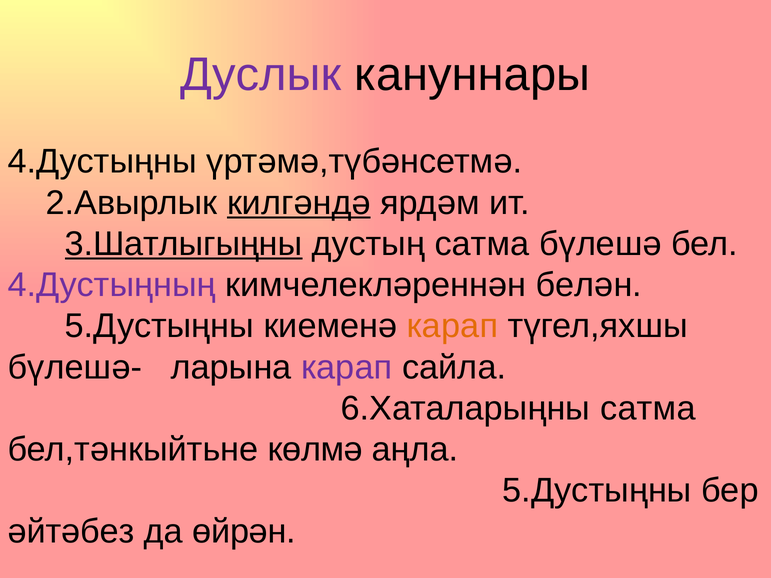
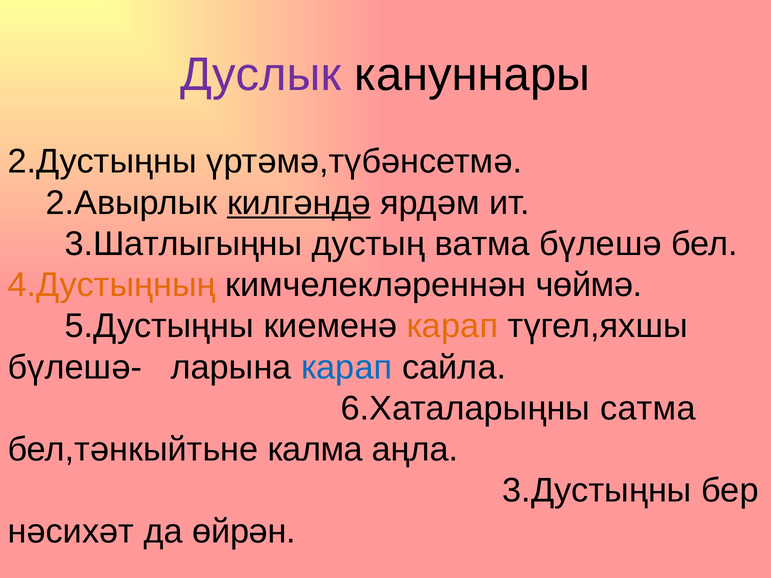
4.Дустыңны: 4.Дустыңны -> 2.Дустыңны
3.Шатлыгыңны underline: present -> none
дустың сатма: сатма -> ватма
4.Дустыңның colour: purple -> orange
белән: белән -> чөймә
карап at (347, 367) colour: purple -> blue
көлмә: көлмә -> калма
5.Дустыңны at (597, 491): 5.Дустыңны -> 3.Дустыңны
әйтәбез: әйтәбез -> нәсихәт
